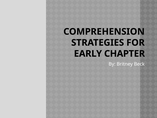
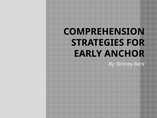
CHAPTER: CHAPTER -> ANCHOR
